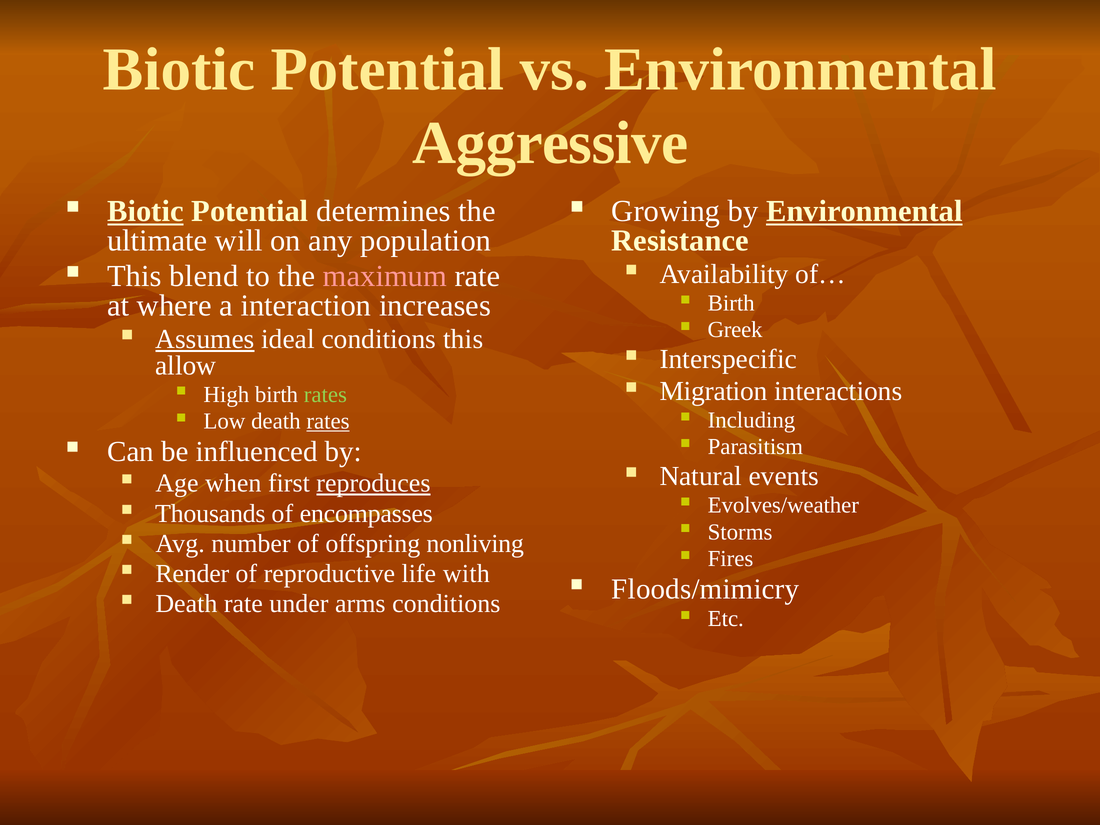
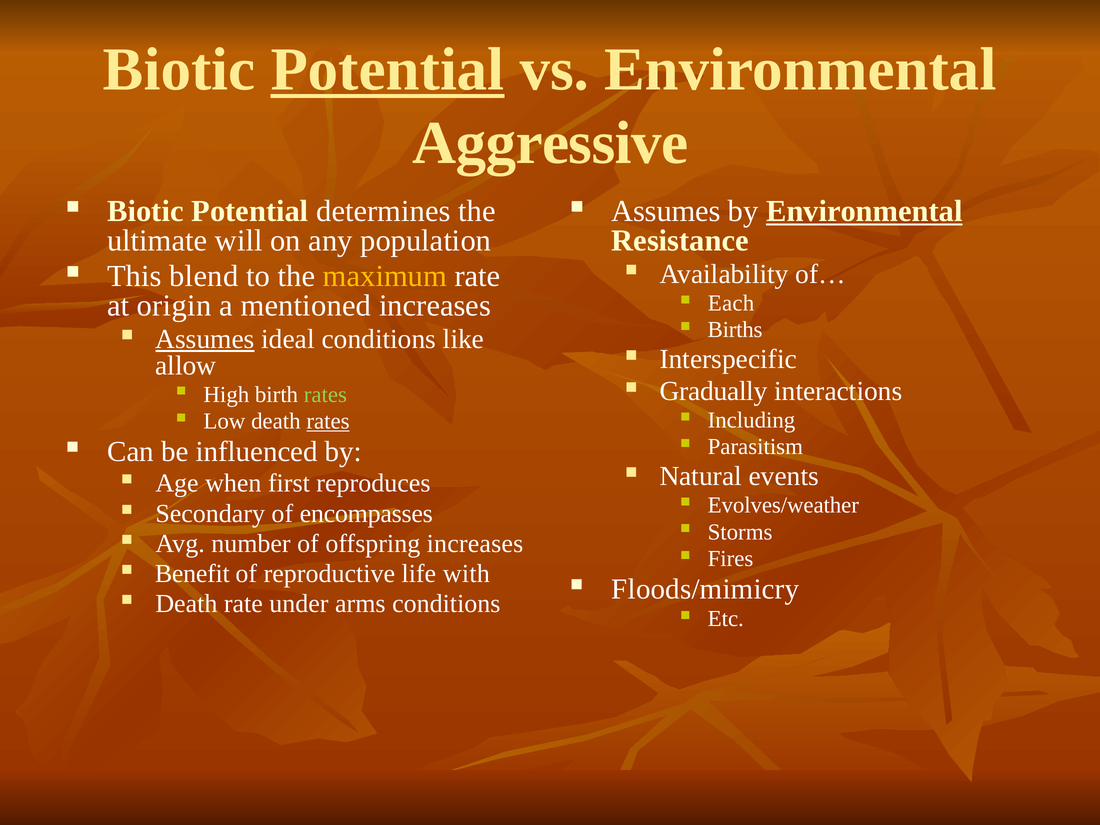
Potential at (387, 70) underline: none -> present
Biotic at (145, 211) underline: present -> none
Growing at (666, 211): Growing -> Assumes
maximum colour: pink -> yellow
where: where -> origin
interaction: interaction -> mentioned
Birth at (731, 303): Birth -> Each
Greek: Greek -> Births
conditions this: this -> like
Migration: Migration -> Gradually
reproduces underline: present -> none
Thousands: Thousands -> Secondary
offspring nonliving: nonliving -> increases
Render: Render -> Benefit
